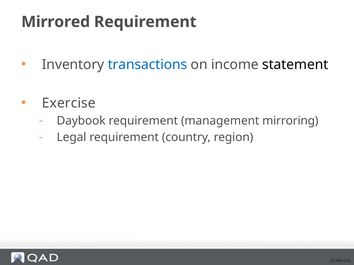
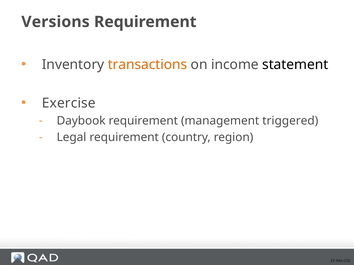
Mirrored: Mirrored -> Versions
transactions colour: blue -> orange
mirroring: mirroring -> triggered
